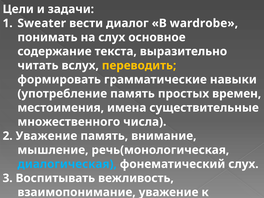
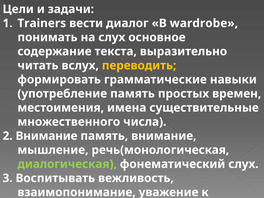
Sweater: Sweater -> Trainers
2 Уважение: Уважение -> Внимание
диалогическая colour: light blue -> light green
